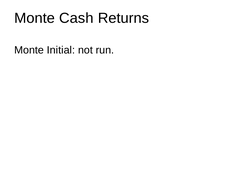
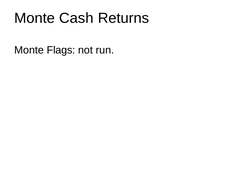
Initial: Initial -> Flags
